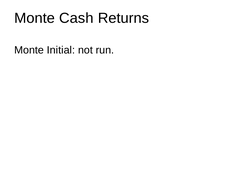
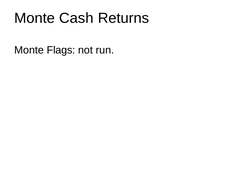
Initial: Initial -> Flags
